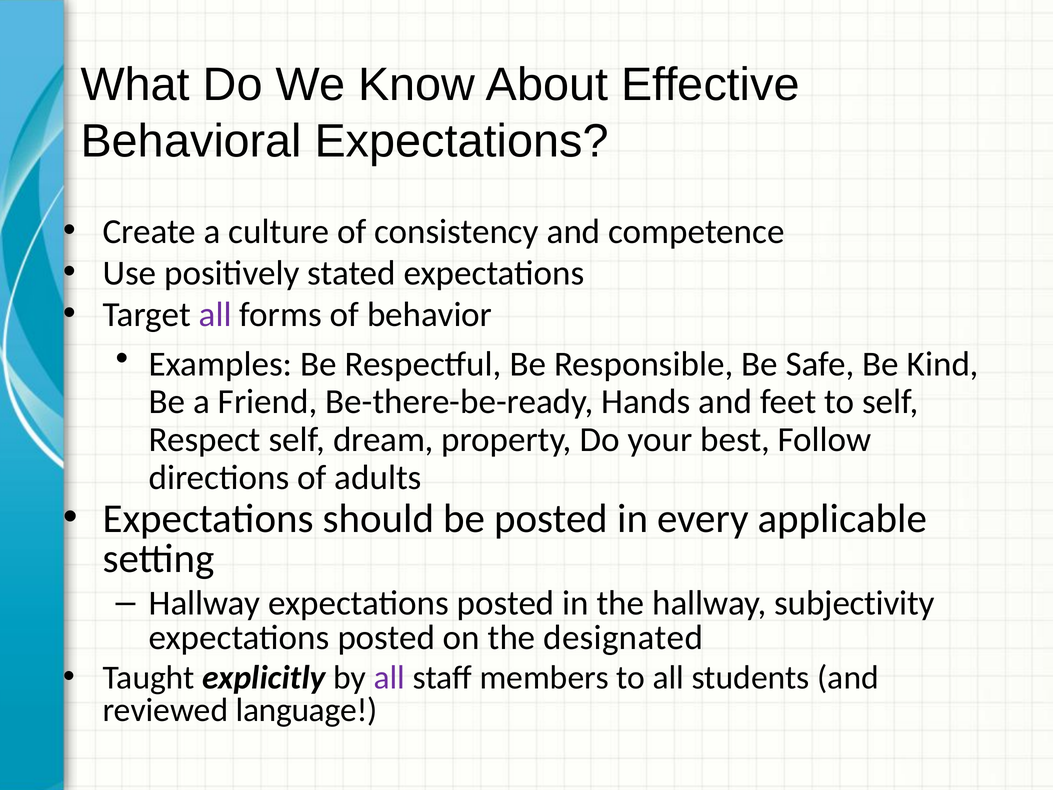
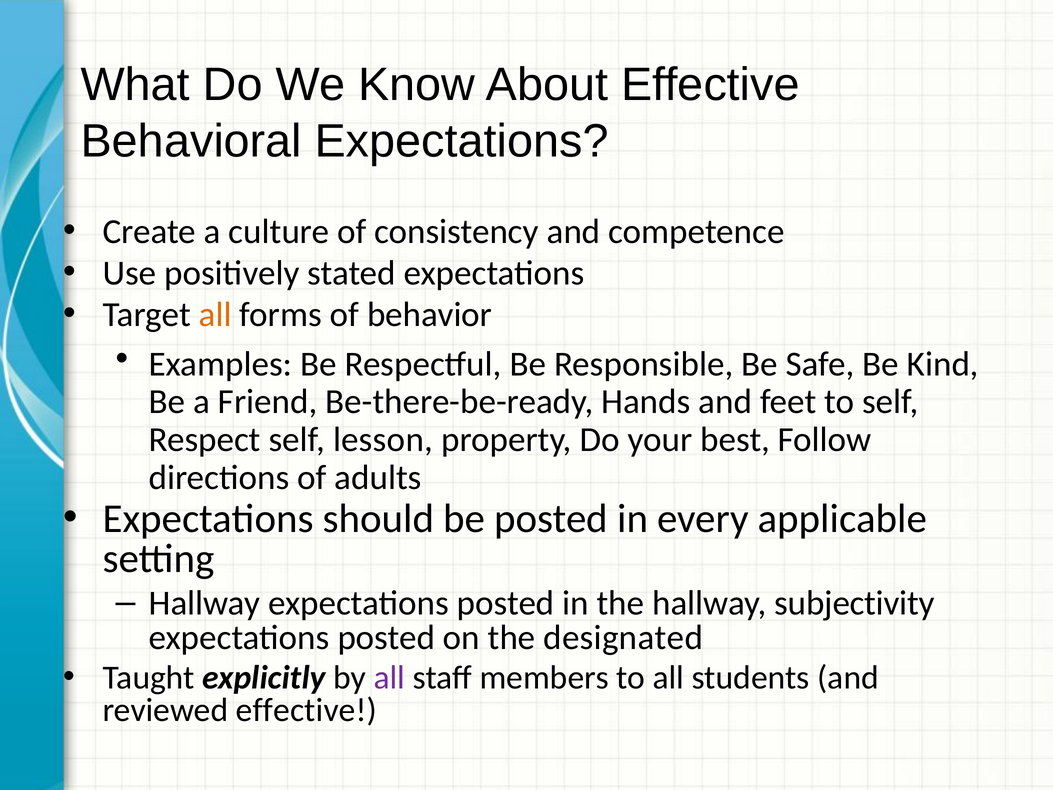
all at (215, 315) colour: purple -> orange
dream: dream -> lesson
reviewed language: language -> effective
